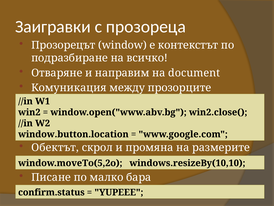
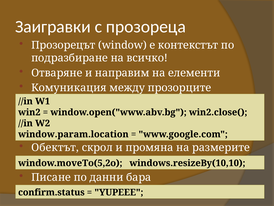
document: document -> елементи
window.button.location: window.button.location -> window.param.location
малко: малко -> данни
